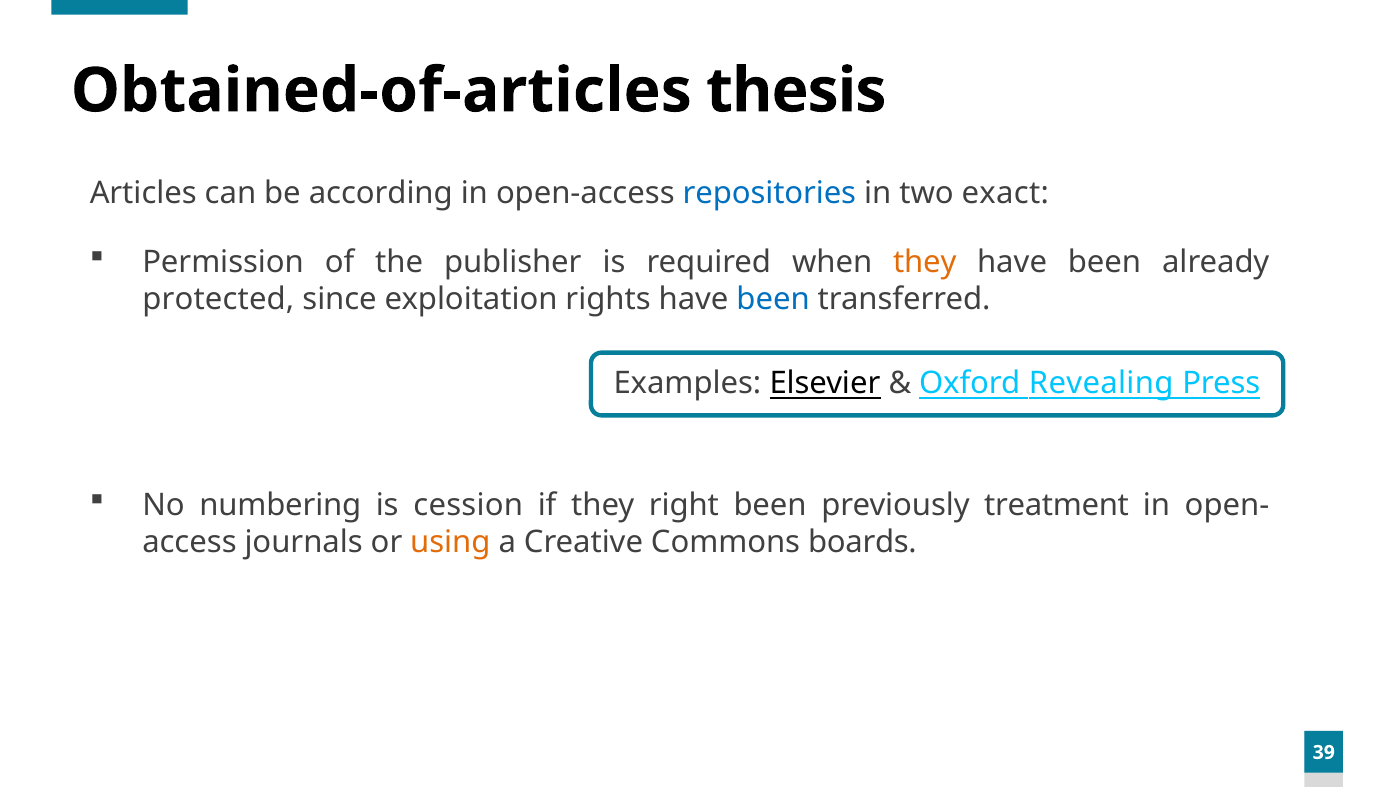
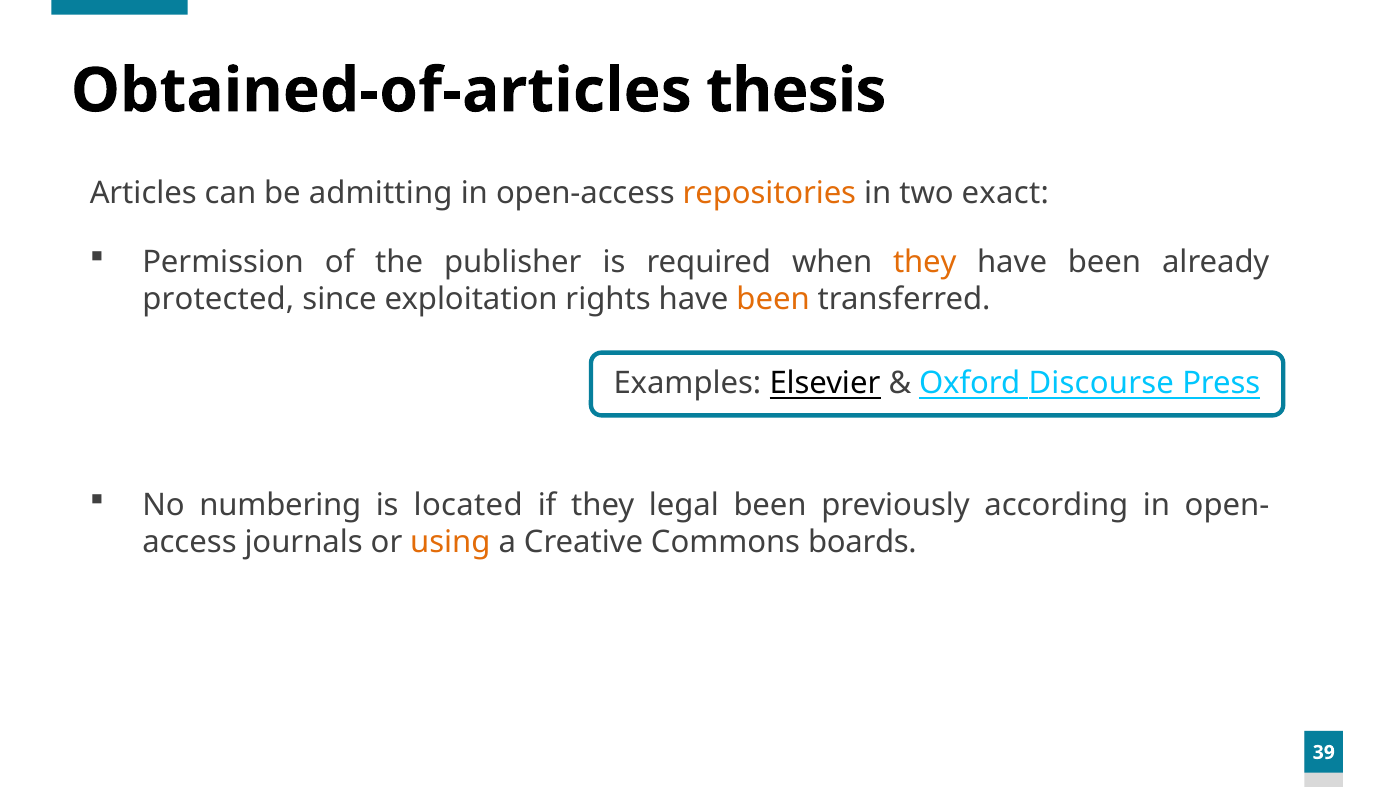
according: according -> admitting
repositories colour: blue -> orange
been at (773, 300) colour: blue -> orange
Revealing: Revealing -> Discourse
cession: cession -> located
right: right -> legal
treatment: treatment -> according
